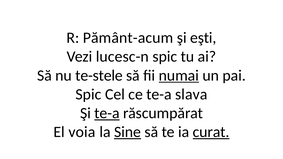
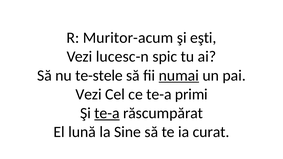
Pământ-acum: Pământ-acum -> Muritor-acum
Spic at (88, 94): Spic -> Vezi
slava: slava -> primi
voia: voia -> lună
Sine underline: present -> none
curat underline: present -> none
